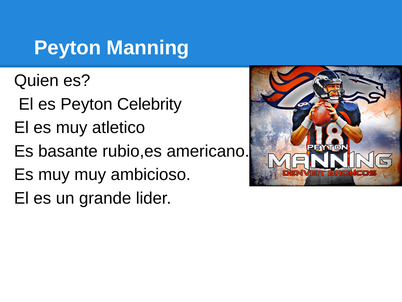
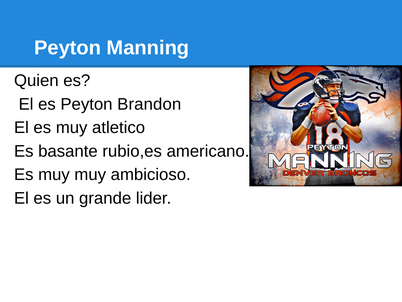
Celebrity: Celebrity -> Brandon
